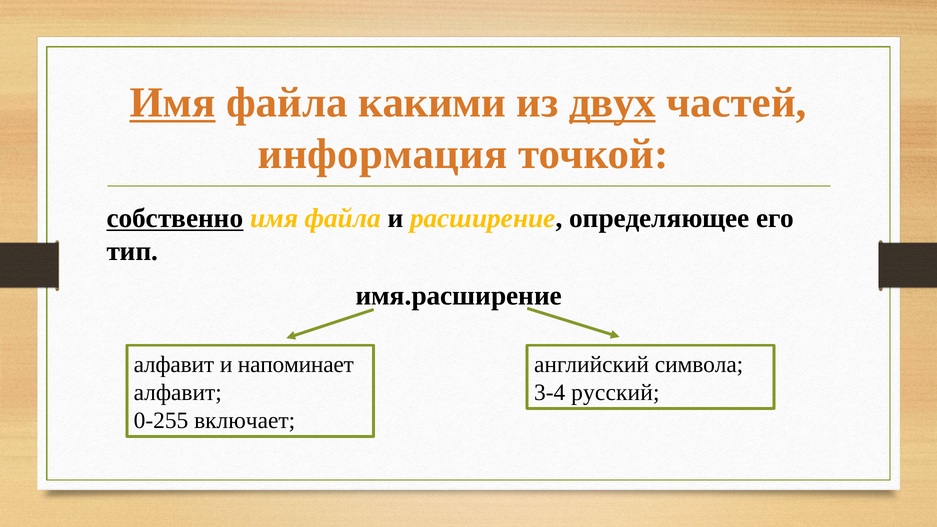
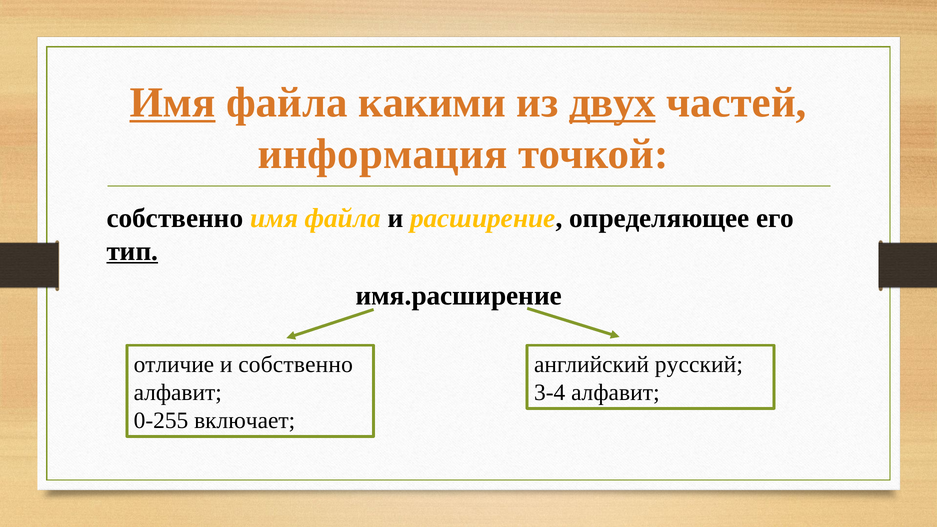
собственно at (175, 218) underline: present -> none
тип underline: none -> present
алфавит at (174, 364): алфавит -> отличие
и напоминает: напоминает -> собственно
символа: символа -> русский
3-4 русский: русский -> алфавит
